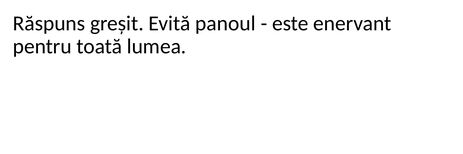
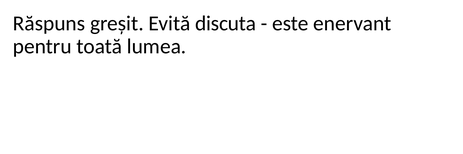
panoul: panoul -> discuta
